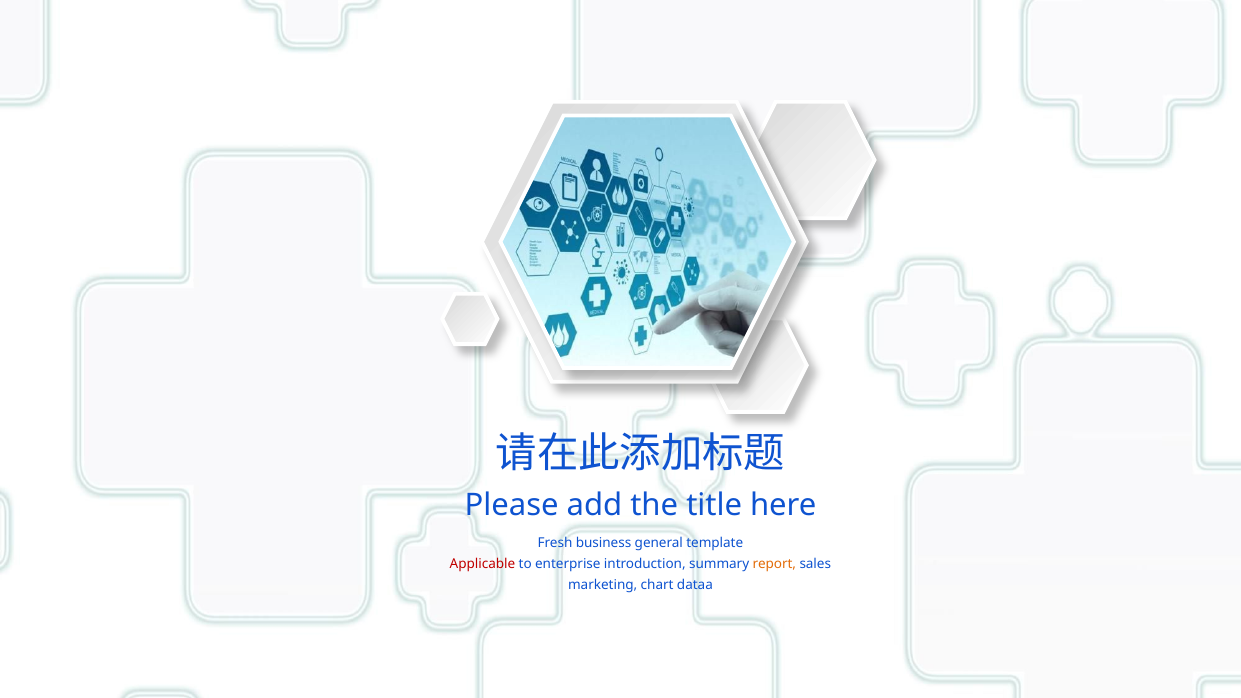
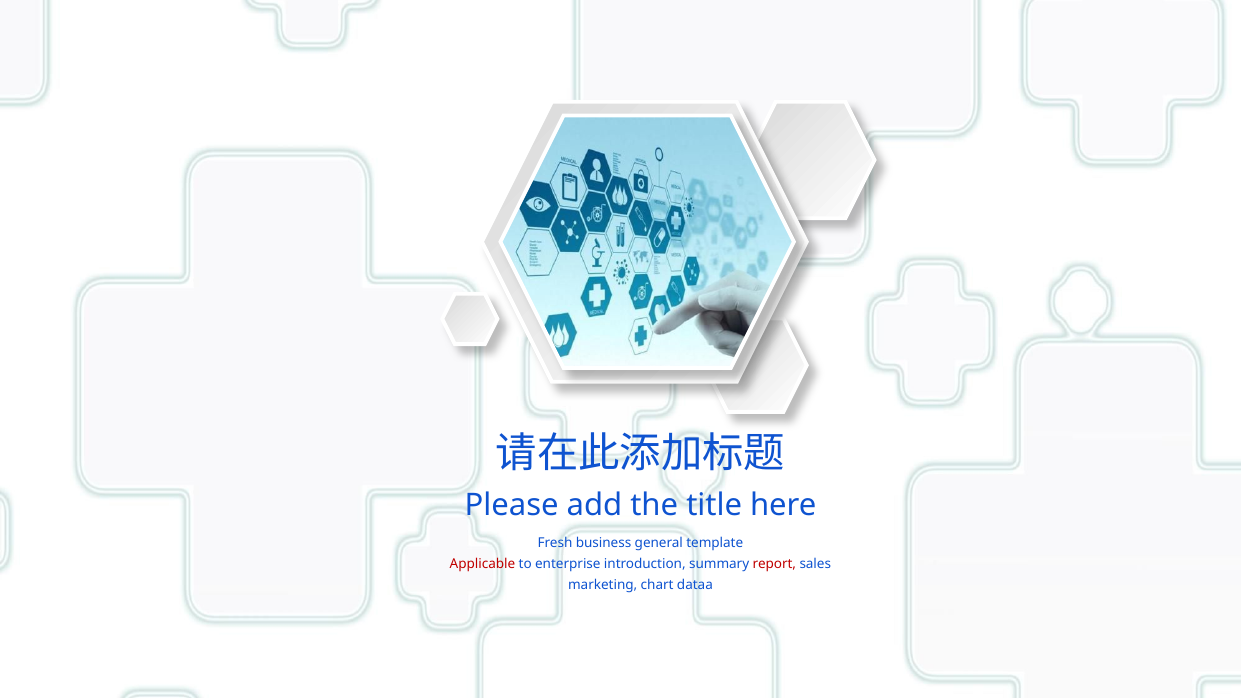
report colour: orange -> red
